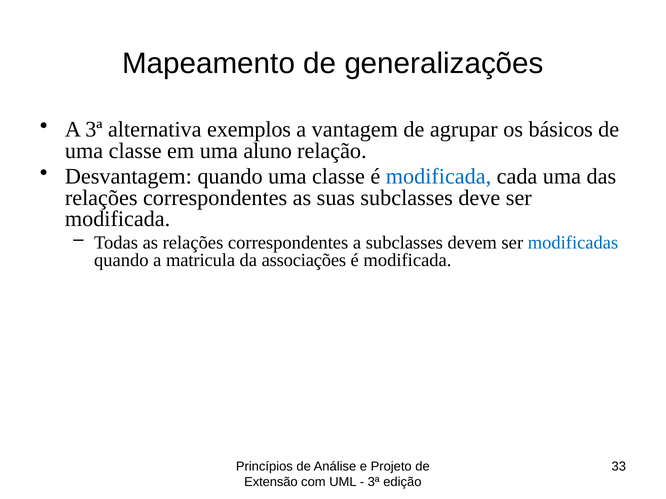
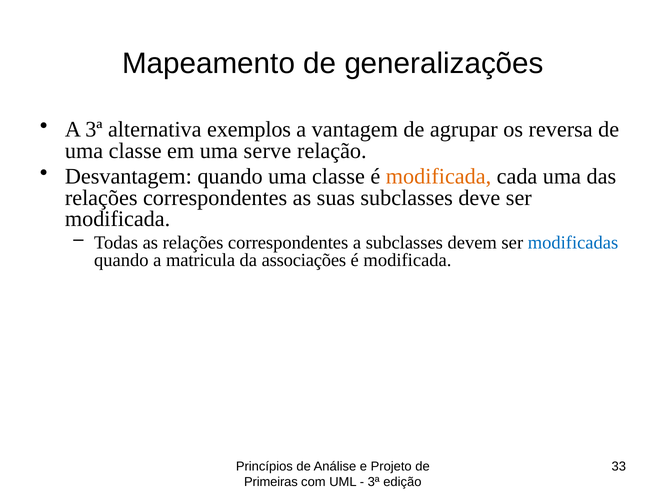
básicos: básicos -> reversa
aluno: aluno -> serve
modificada at (439, 177) colour: blue -> orange
Extensão: Extensão -> Primeiras
